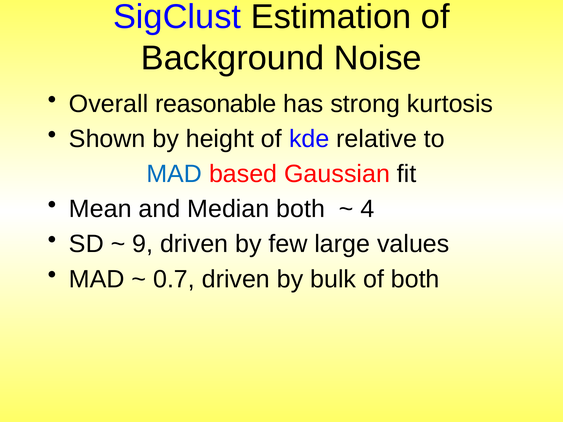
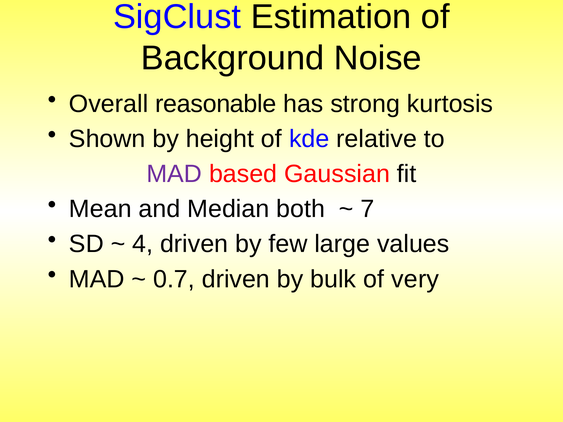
MAD at (174, 174) colour: blue -> purple
4: 4 -> 7
9: 9 -> 4
of both: both -> very
